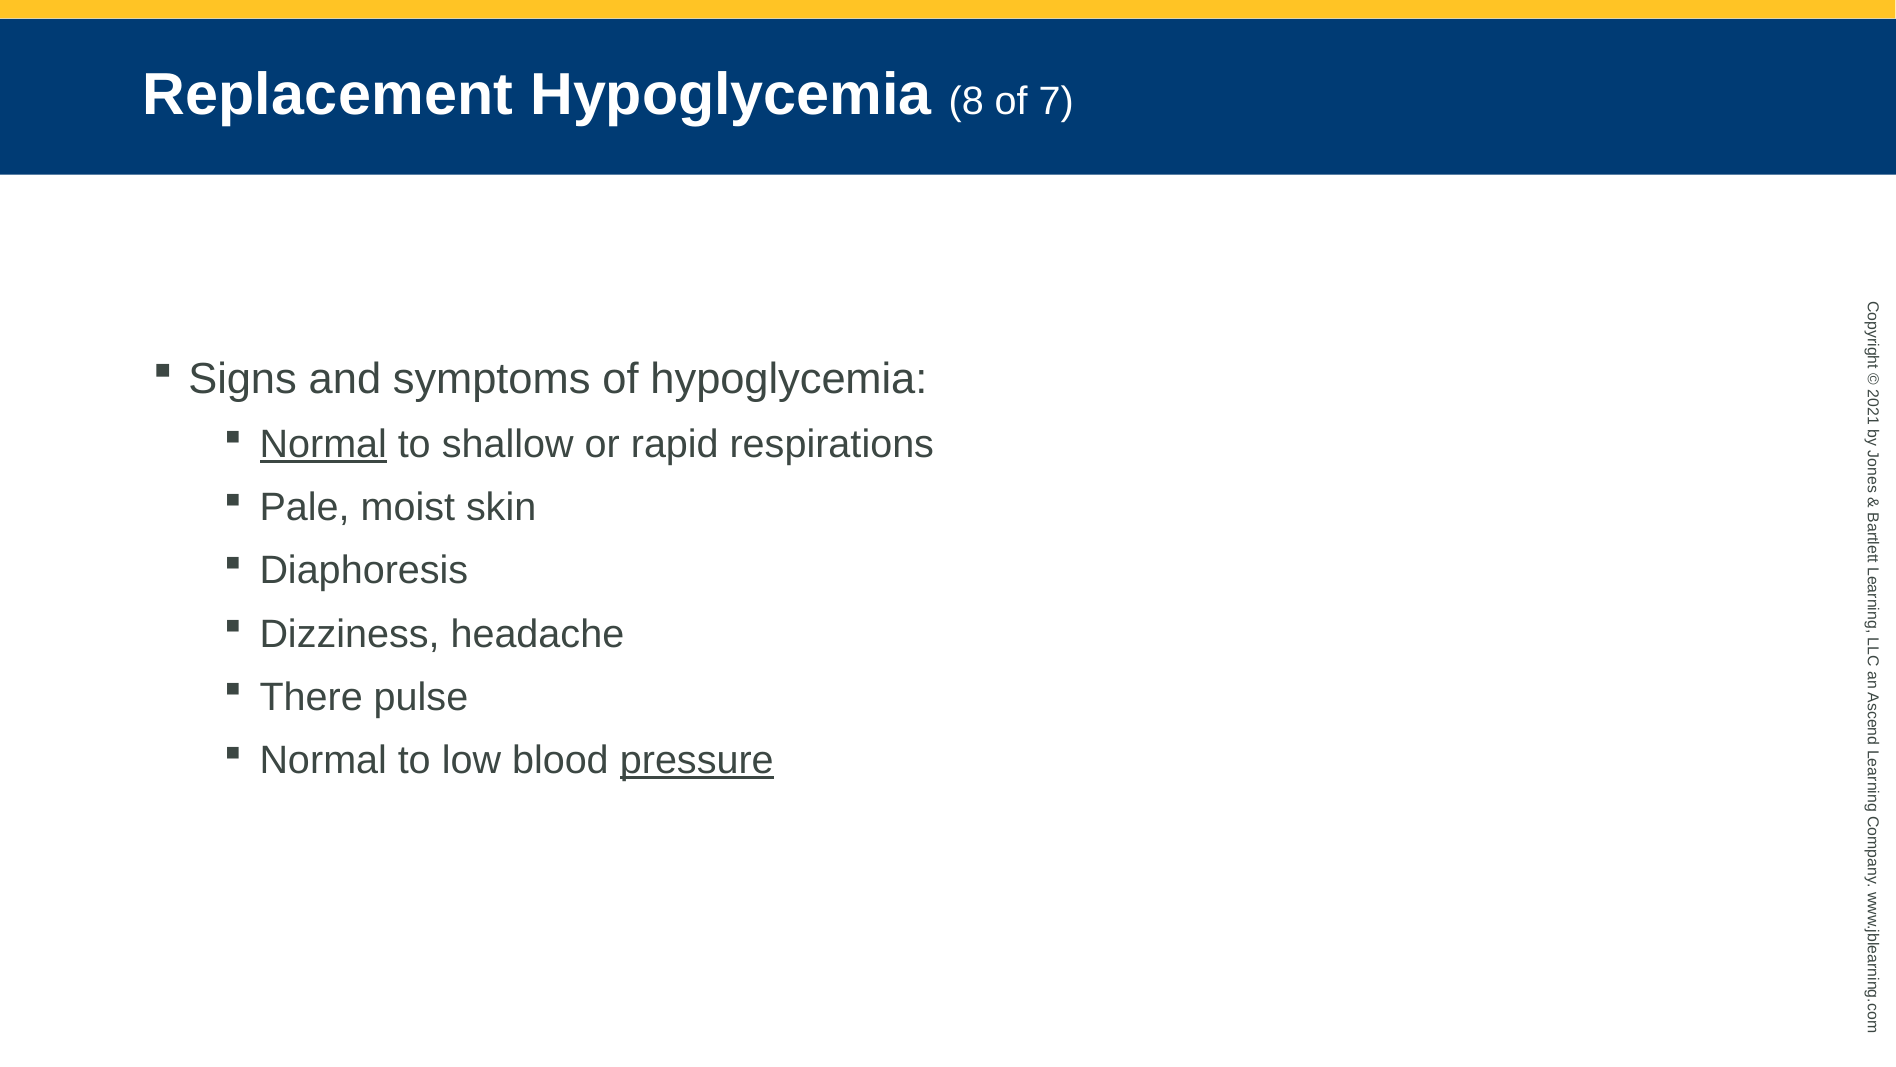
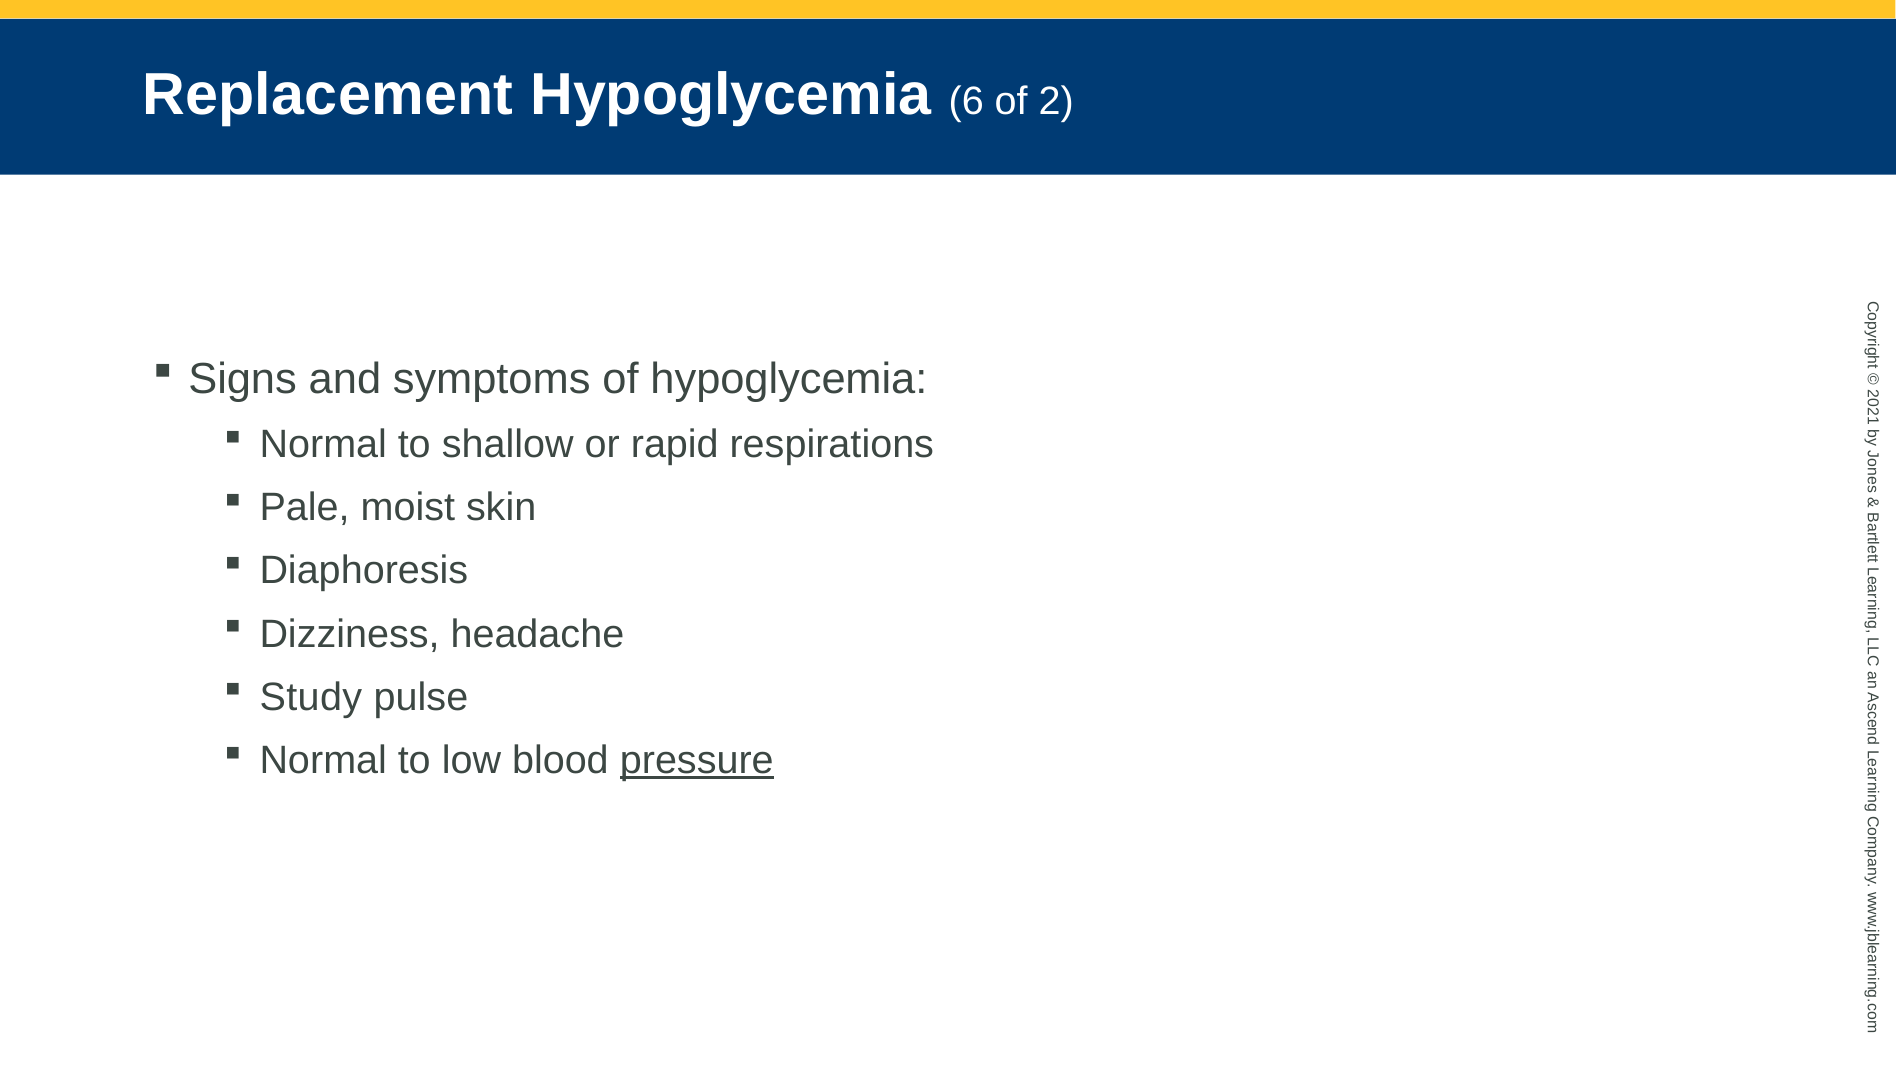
8: 8 -> 6
of 7: 7 -> 2
Normal at (323, 444) underline: present -> none
There: There -> Study
